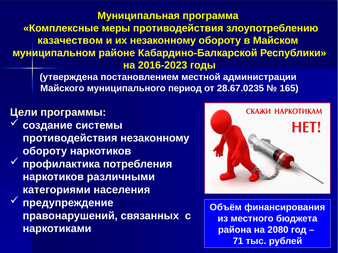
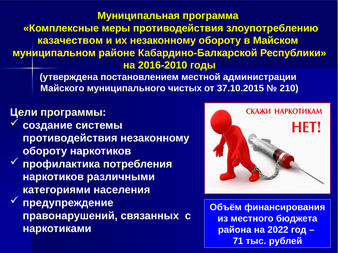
2016-2023: 2016-2023 -> 2016-2010
период: период -> чистых
28.67.0235: 28.67.0235 -> 37.10.2015
165: 165 -> 210
2080: 2080 -> 2022
